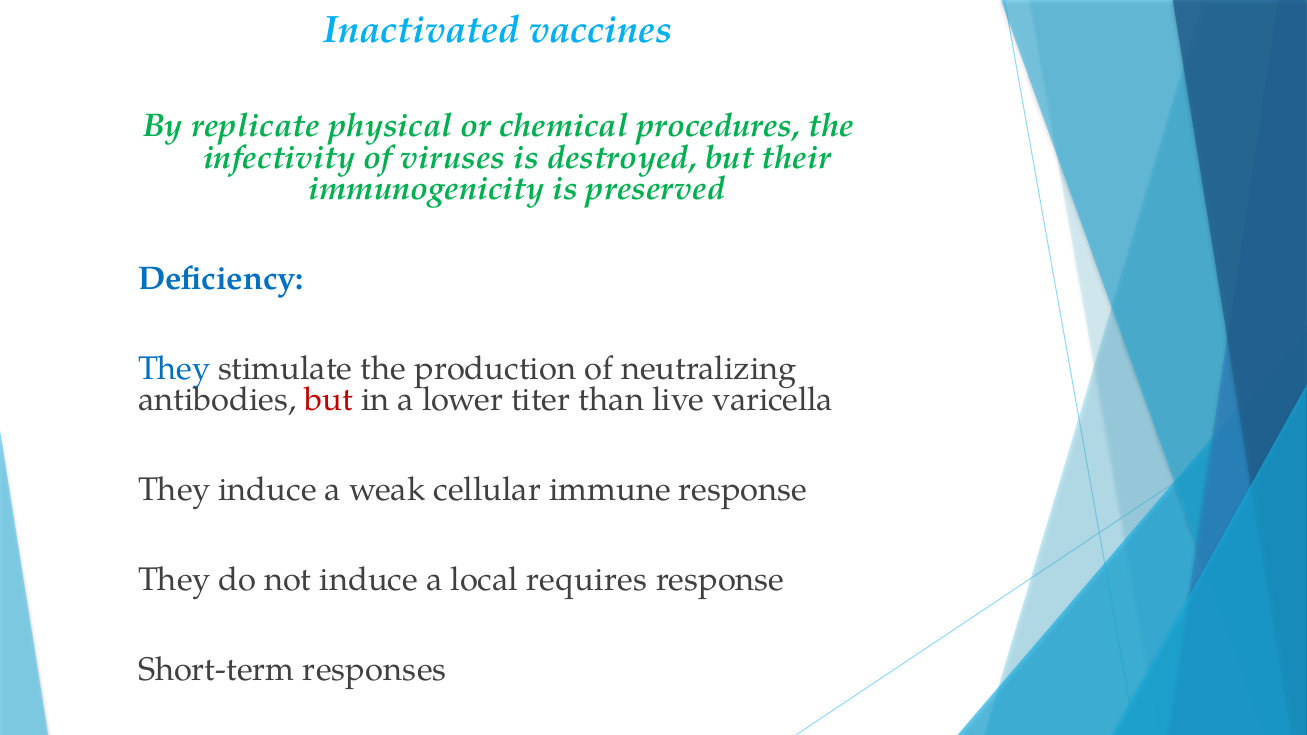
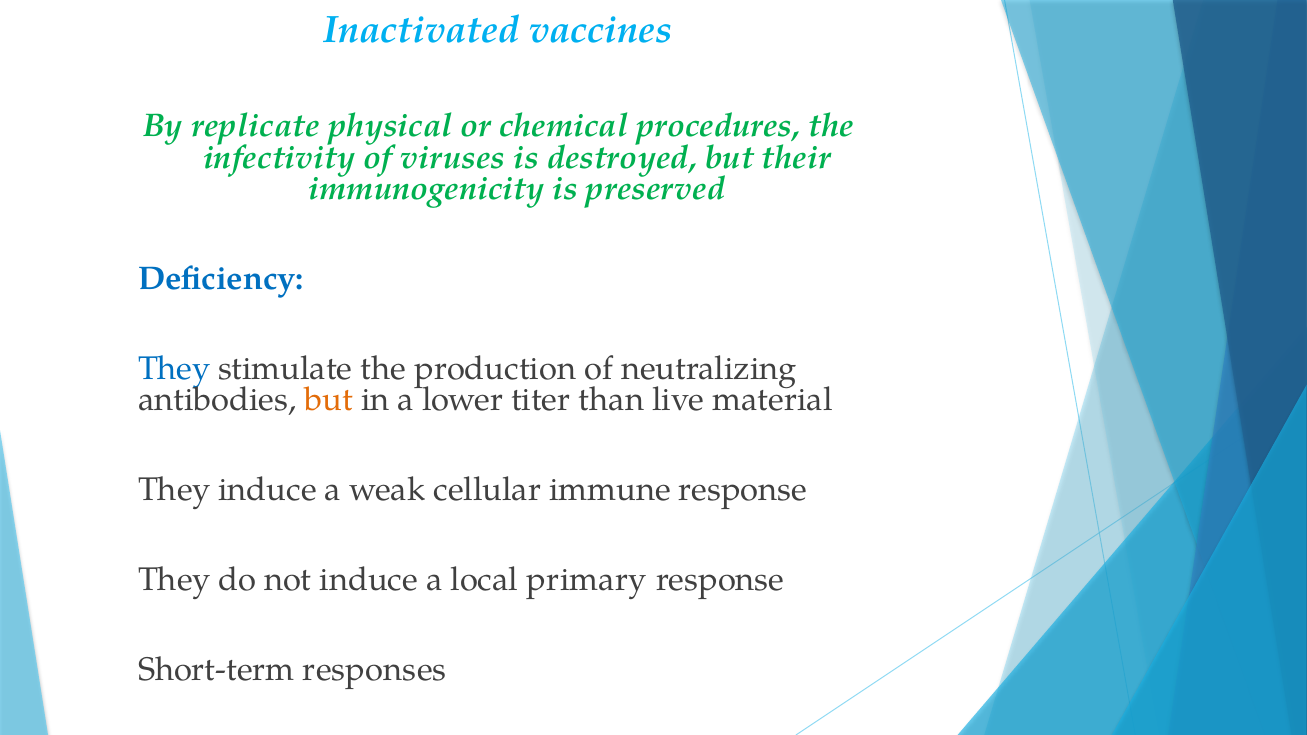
but at (329, 400) colour: red -> orange
varicella: varicella -> material
requires: requires -> primary
